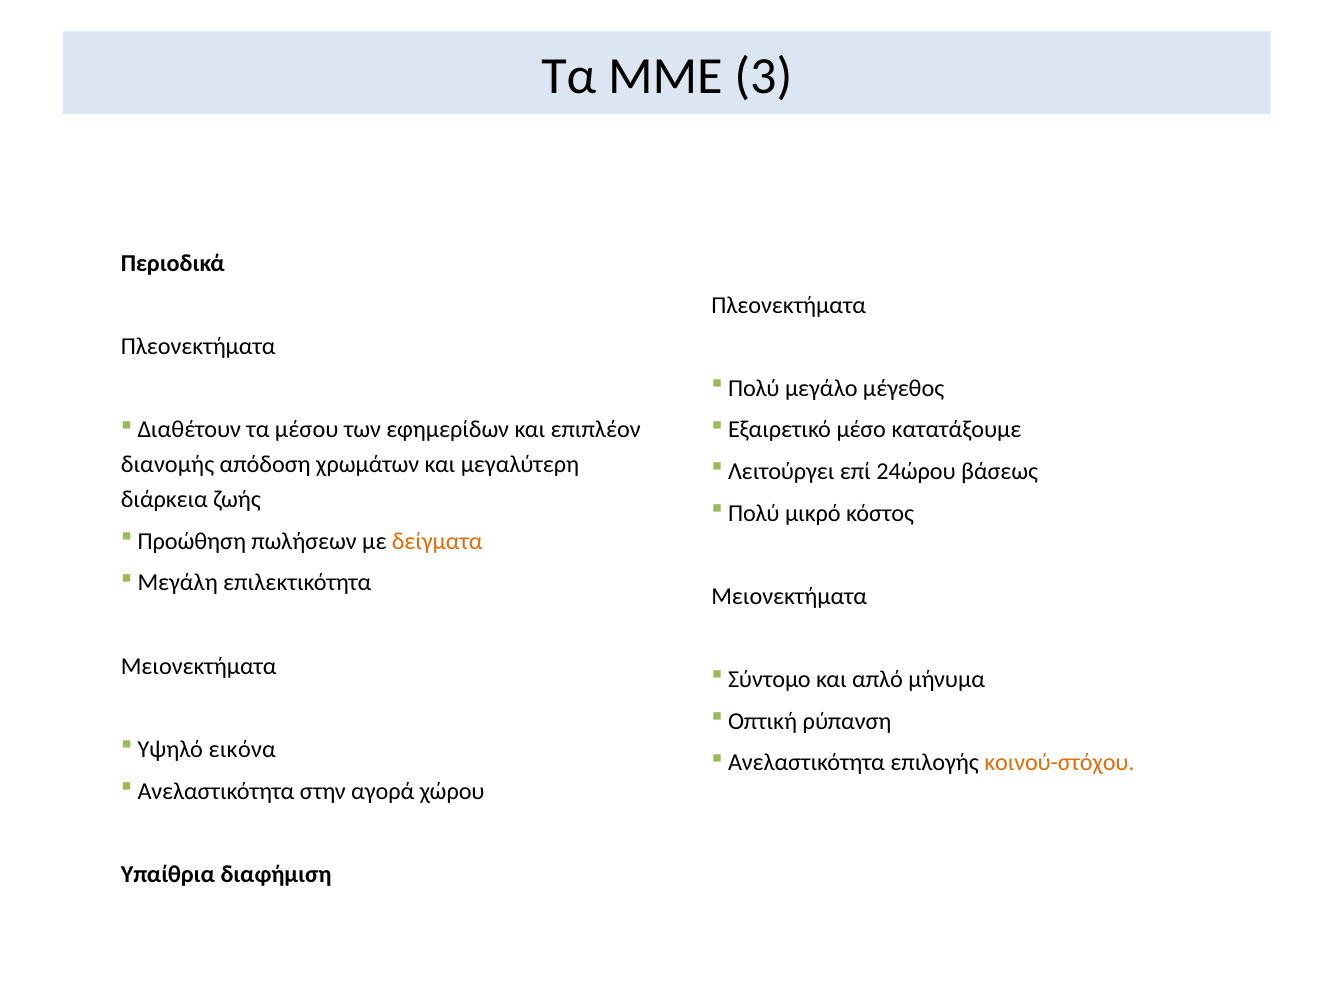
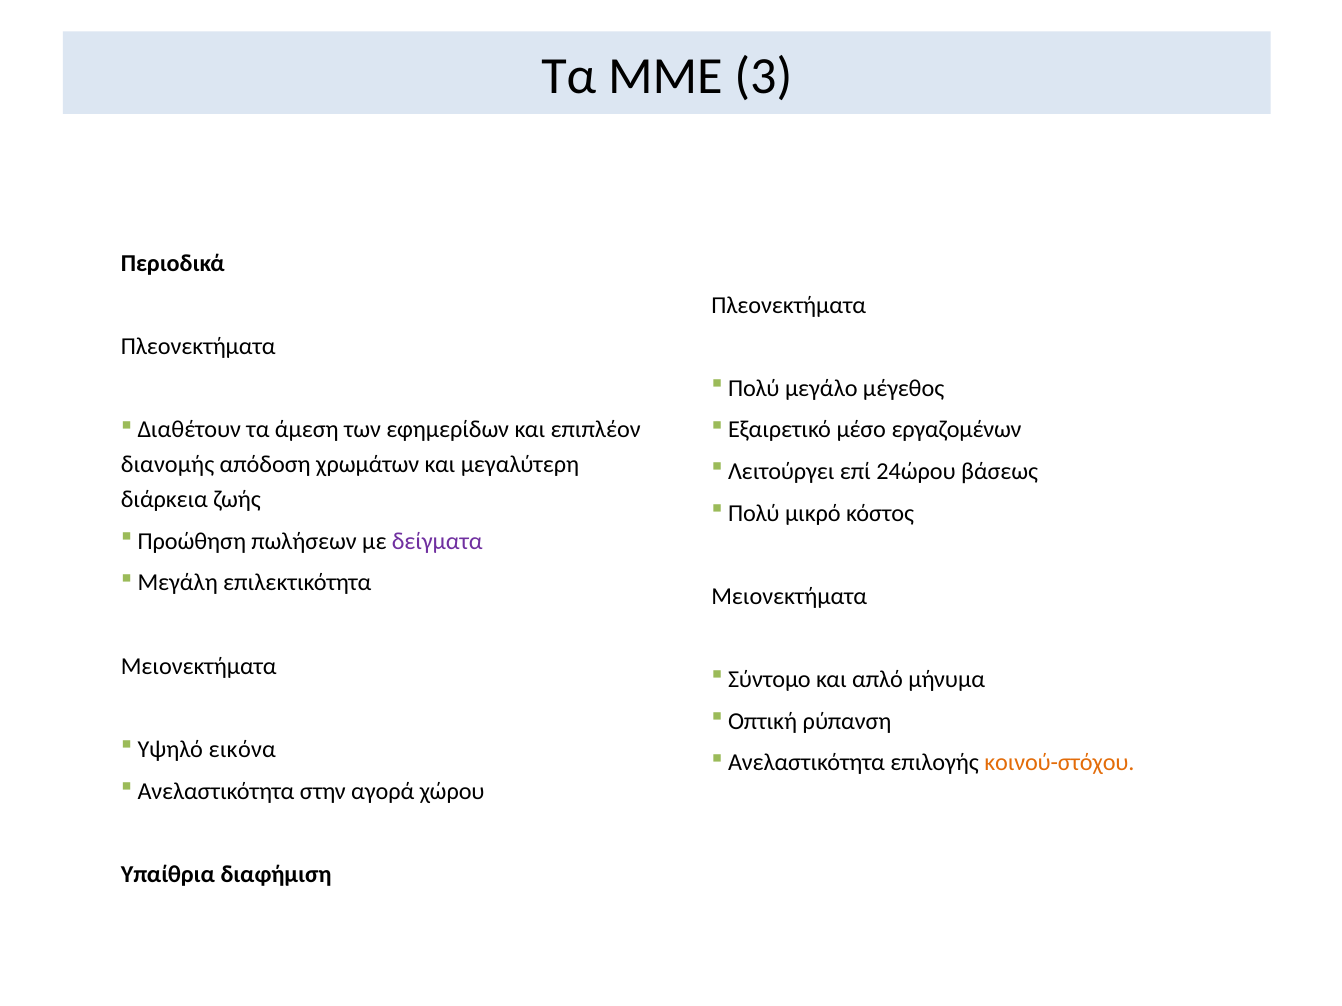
μέσου: μέσου -> άμεση
κατατάξουμε: κατατάξουμε -> εργαζομένων
δείγματα colour: orange -> purple
